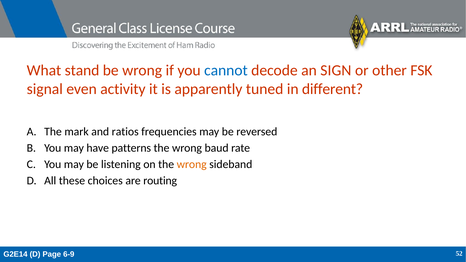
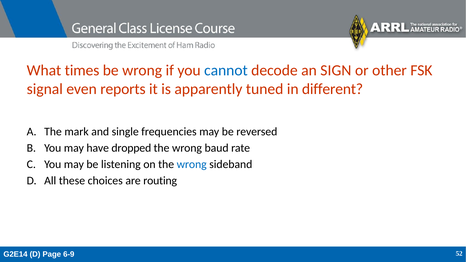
stand: stand -> times
activity: activity -> reports
ratios: ratios -> single
patterns: patterns -> dropped
wrong at (192, 164) colour: orange -> blue
